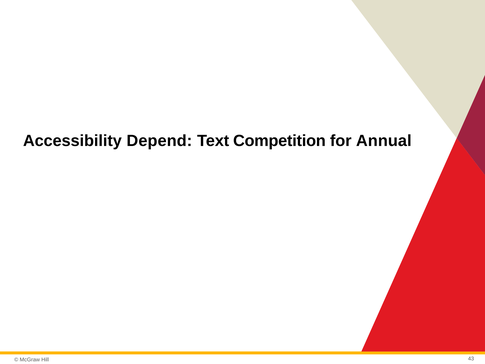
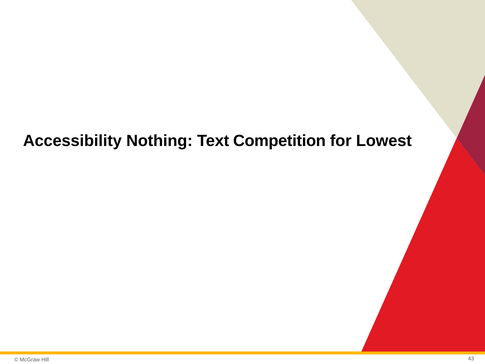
Depend: Depend -> Nothing
Annual: Annual -> Lowest
